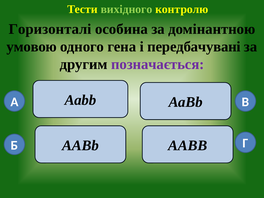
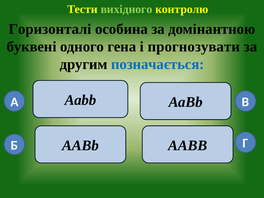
умовою: умовою -> буквені
передбачувані: передбачувані -> прогнозувати
позначається colour: purple -> blue
